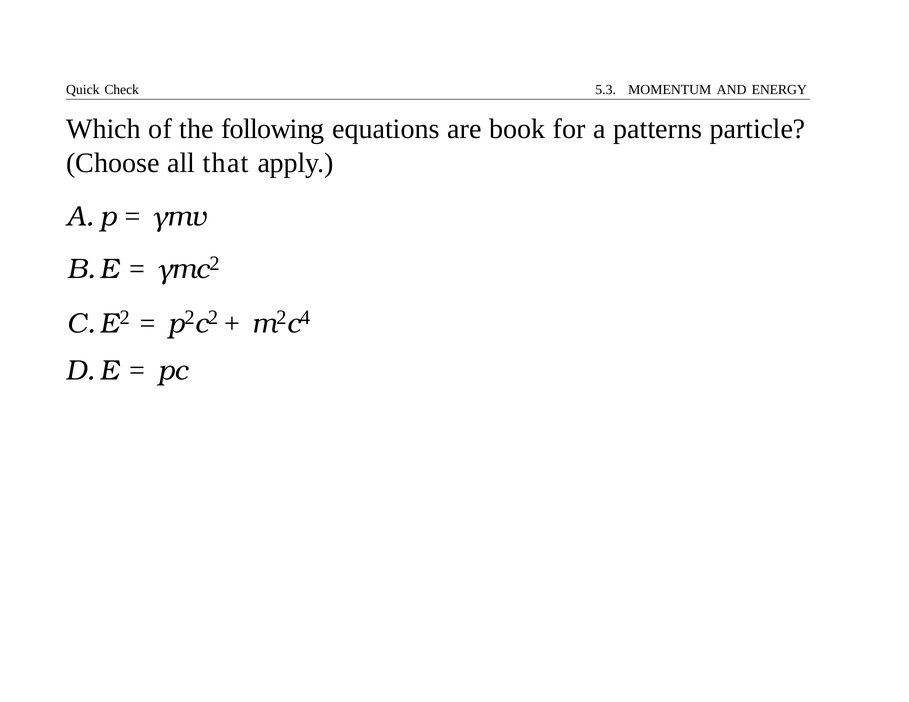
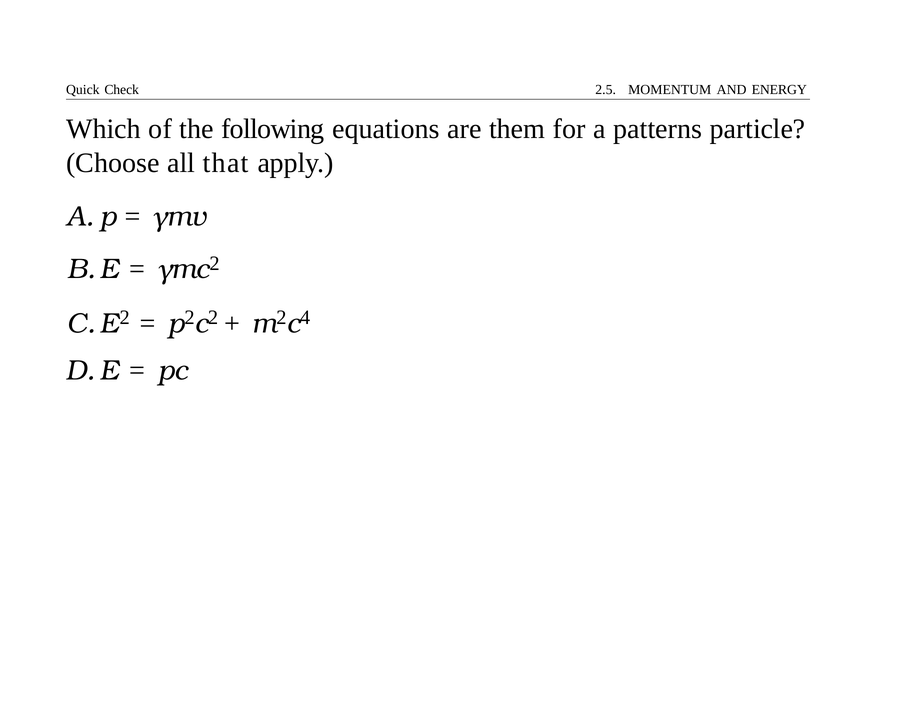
5.3: 5.3 -> 2.5
book: book -> them
